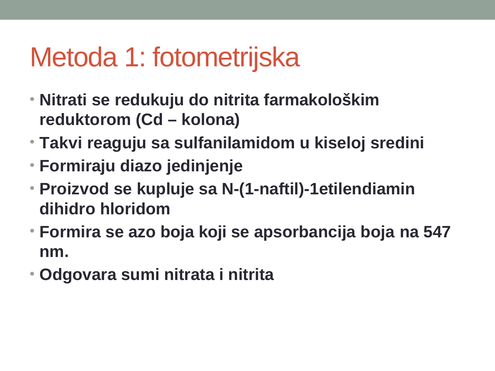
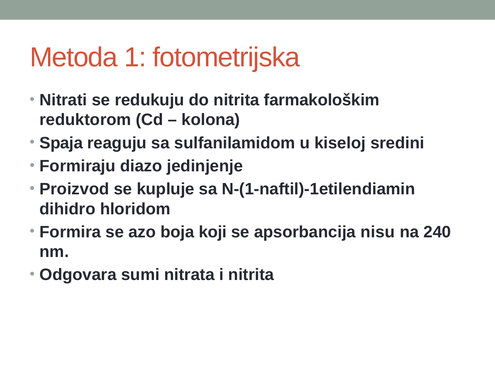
Takvi: Takvi -> Spaja
apsorbancija boja: boja -> nisu
547: 547 -> 240
